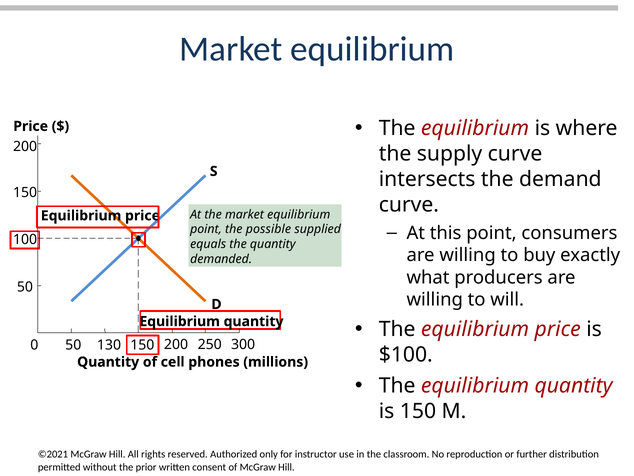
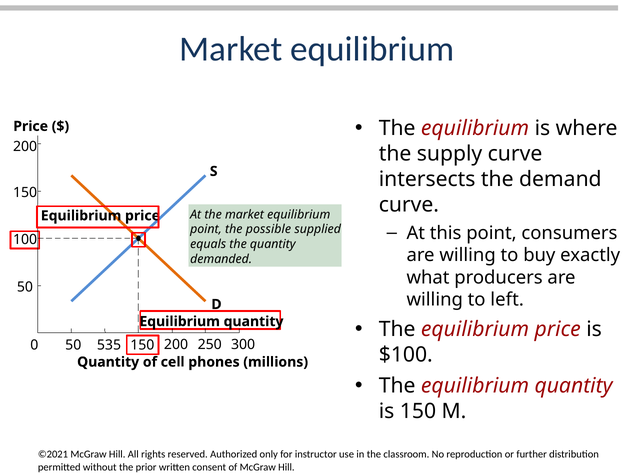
will: will -> left
130: 130 -> 535
